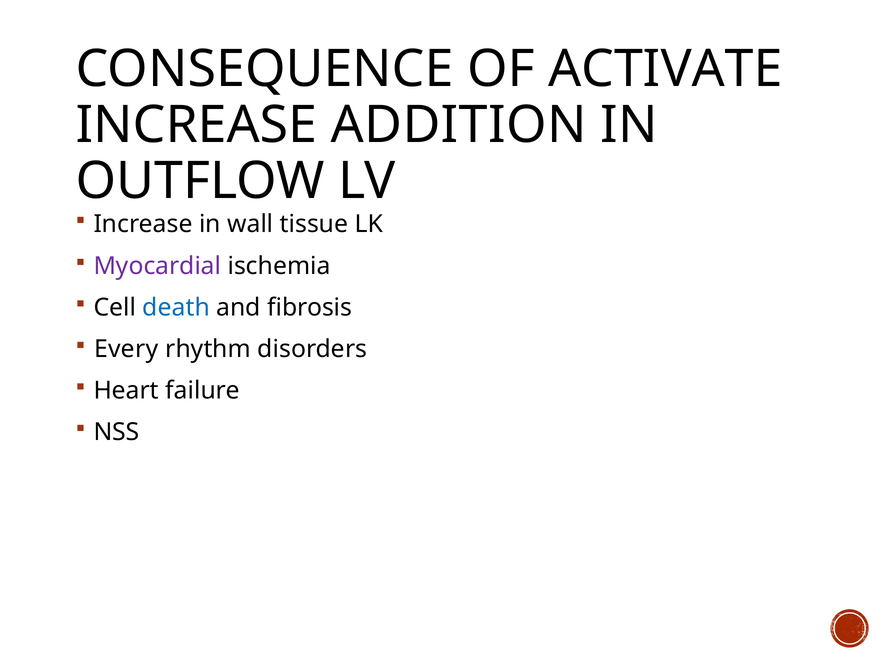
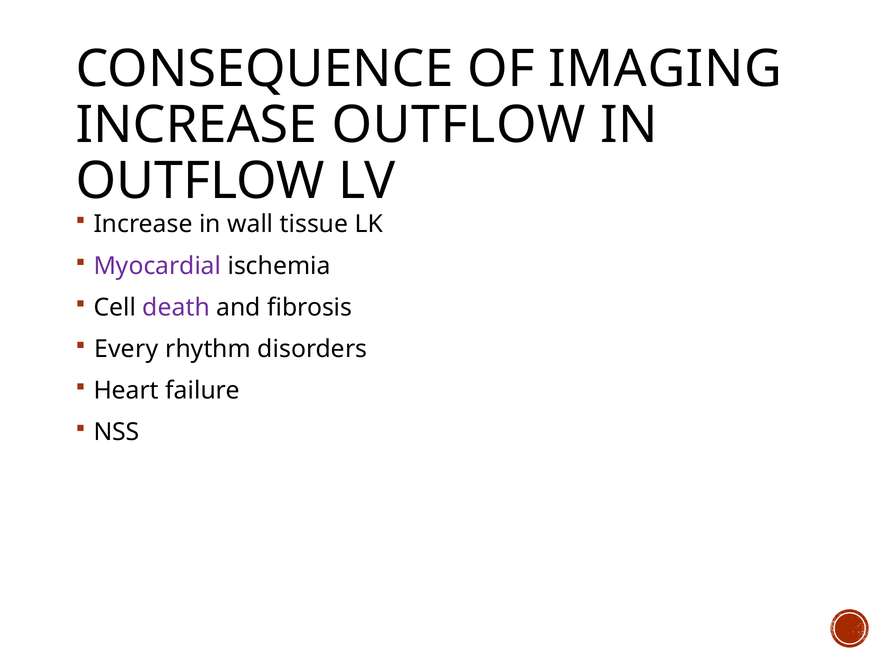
ACTIVATE: ACTIVATE -> IMAGING
INCREASE ADDITION: ADDITION -> OUTFLOW
death colour: blue -> purple
